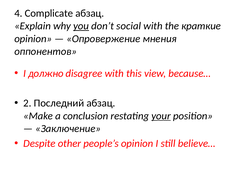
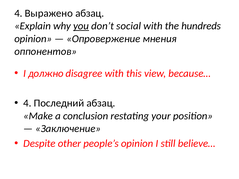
Complicate: Complicate -> Выражено
краткие: краткие -> hundreds
2 at (27, 103): 2 -> 4
your underline: present -> none
